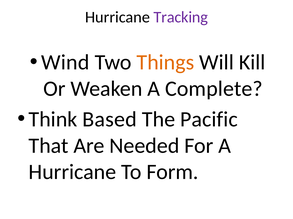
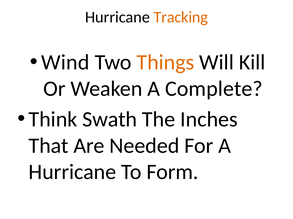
Tracking colour: purple -> orange
Based: Based -> Swath
Pacific: Pacific -> Inches
